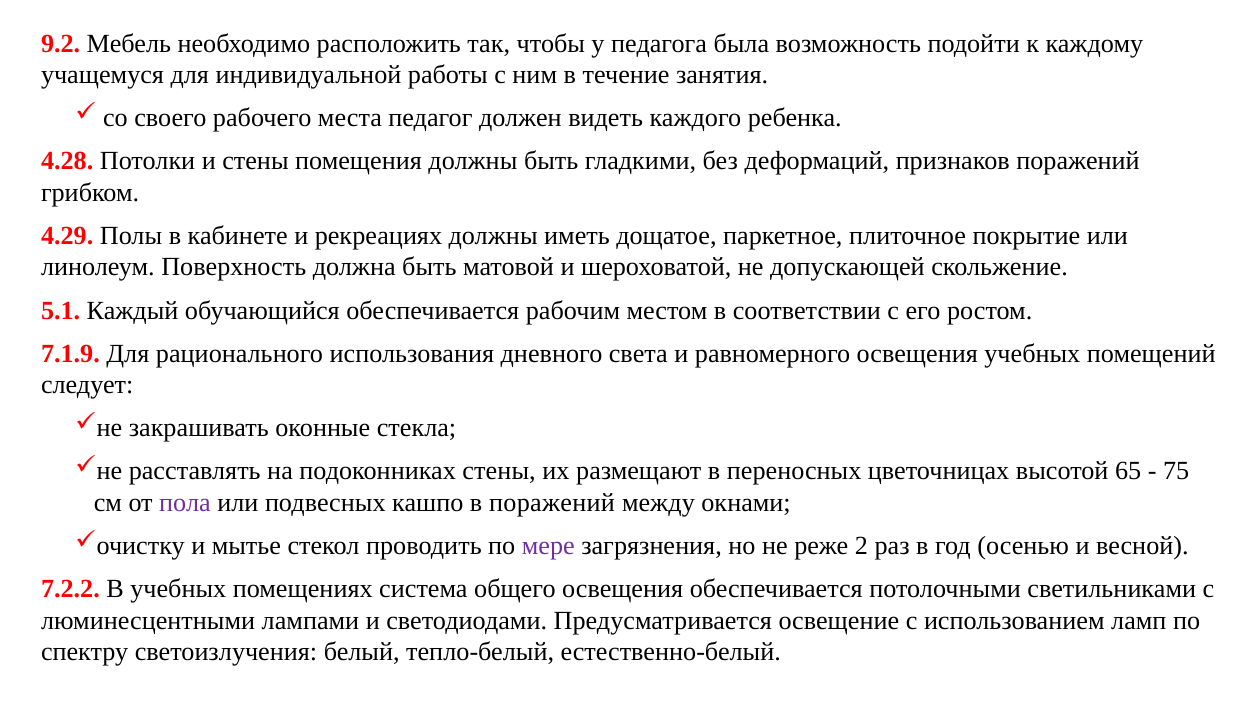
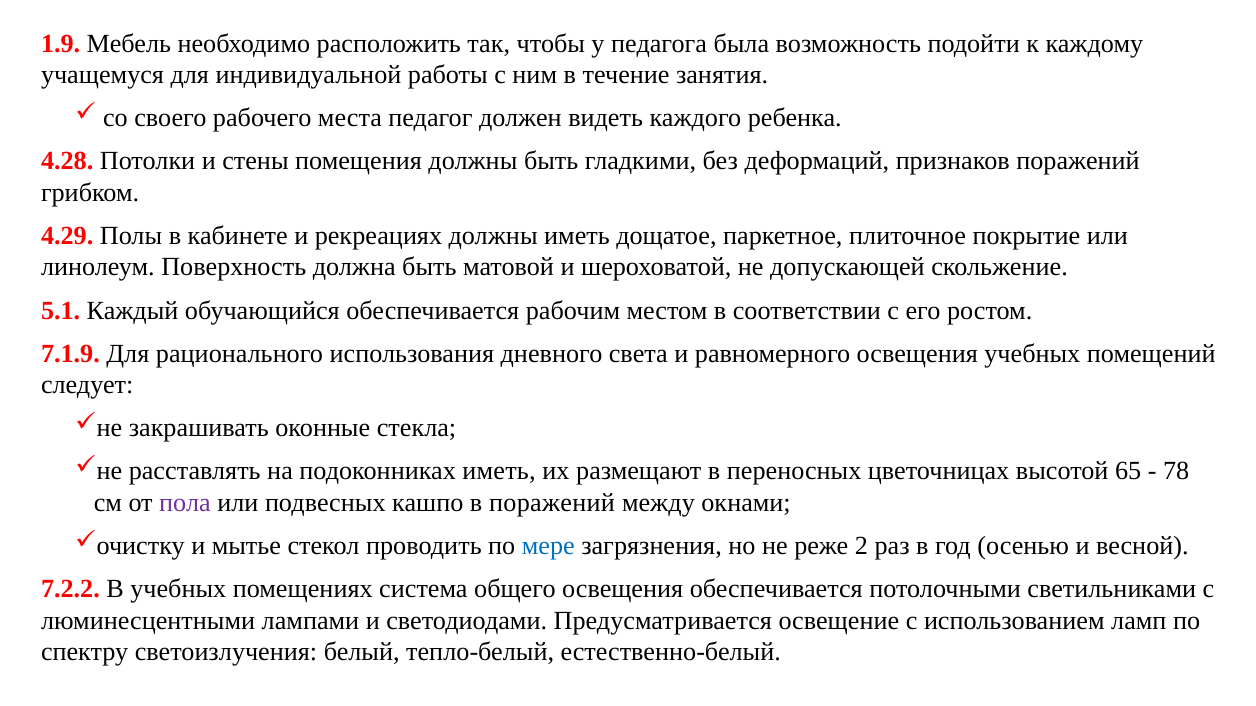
9.2: 9.2 -> 1.9
подоконниках стены: стены -> иметь
75: 75 -> 78
мере colour: purple -> blue
